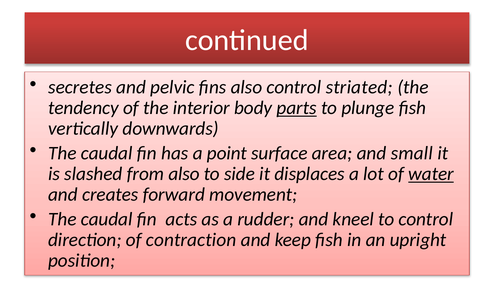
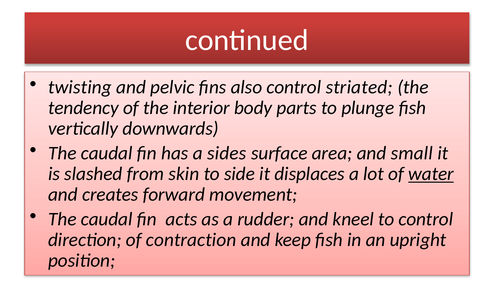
secretes: secretes -> twisting
parts underline: present -> none
point: point -> sides
from also: also -> skin
